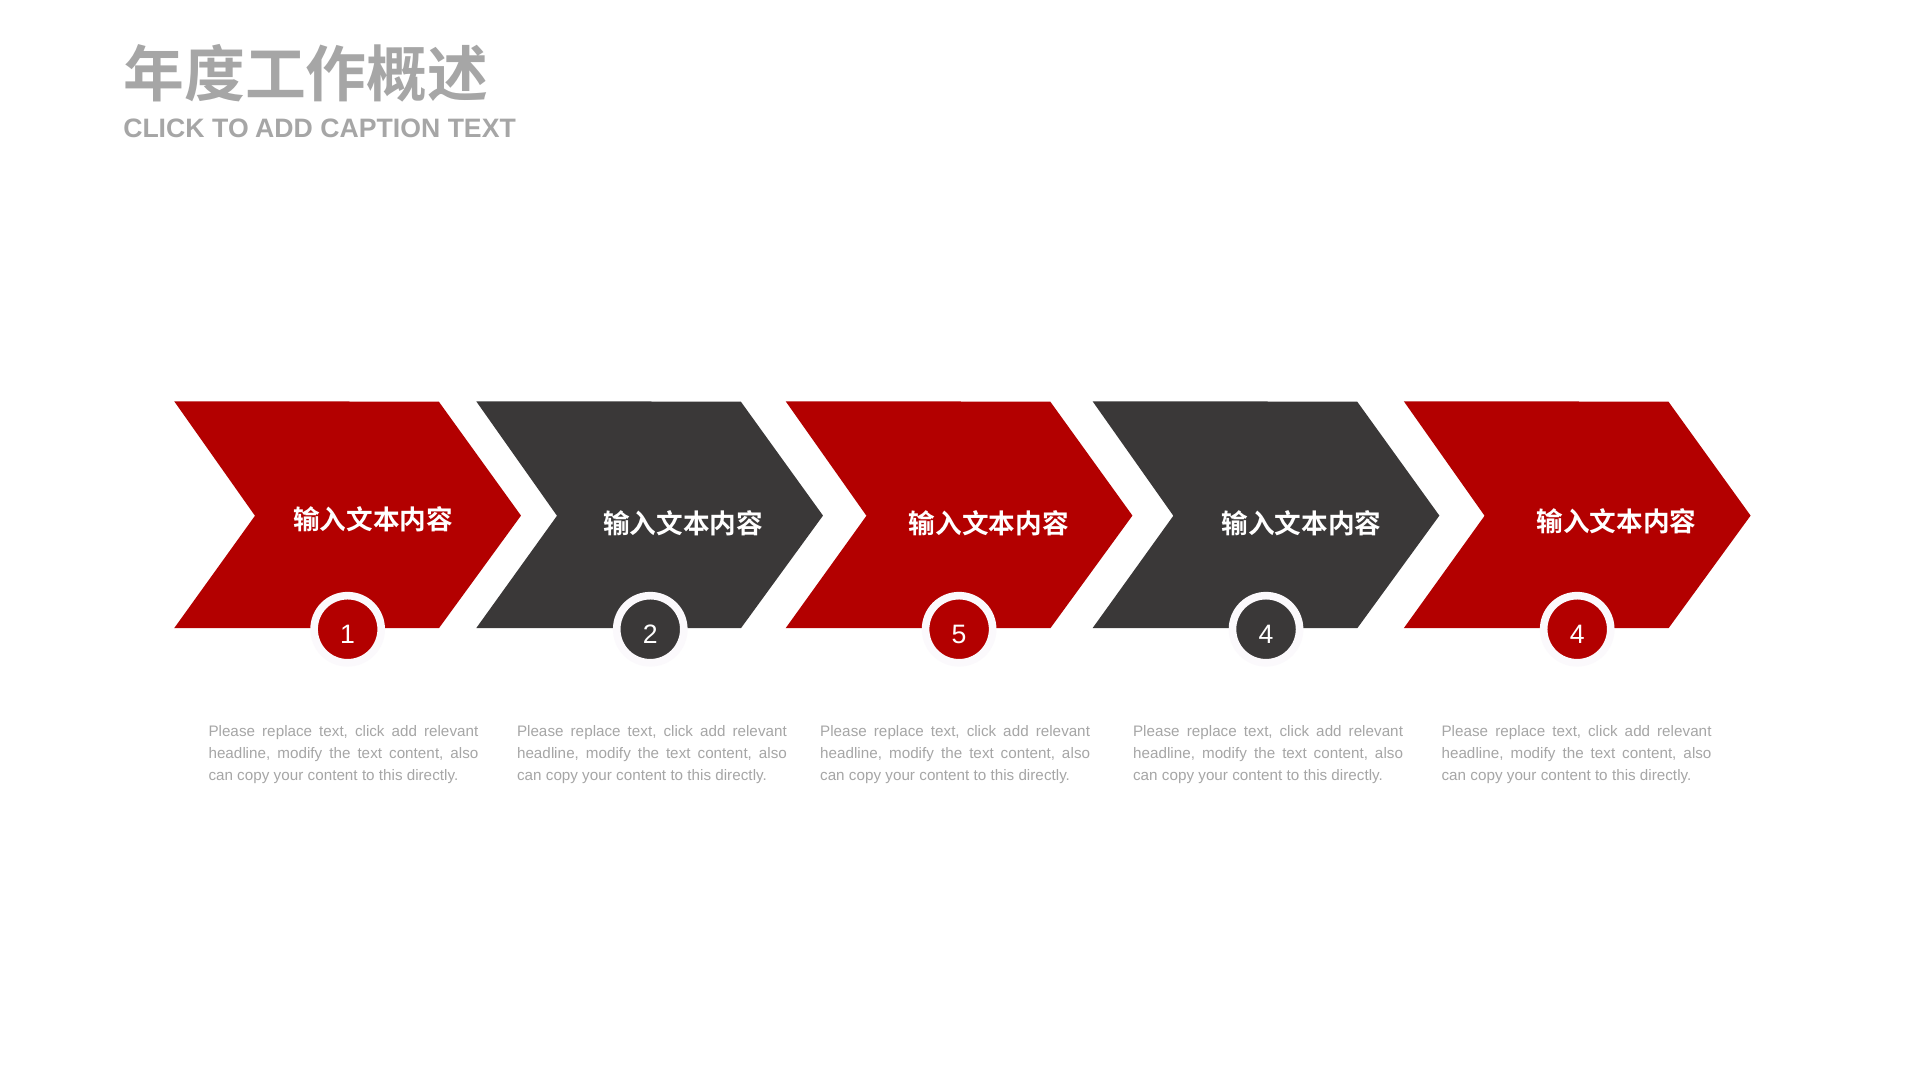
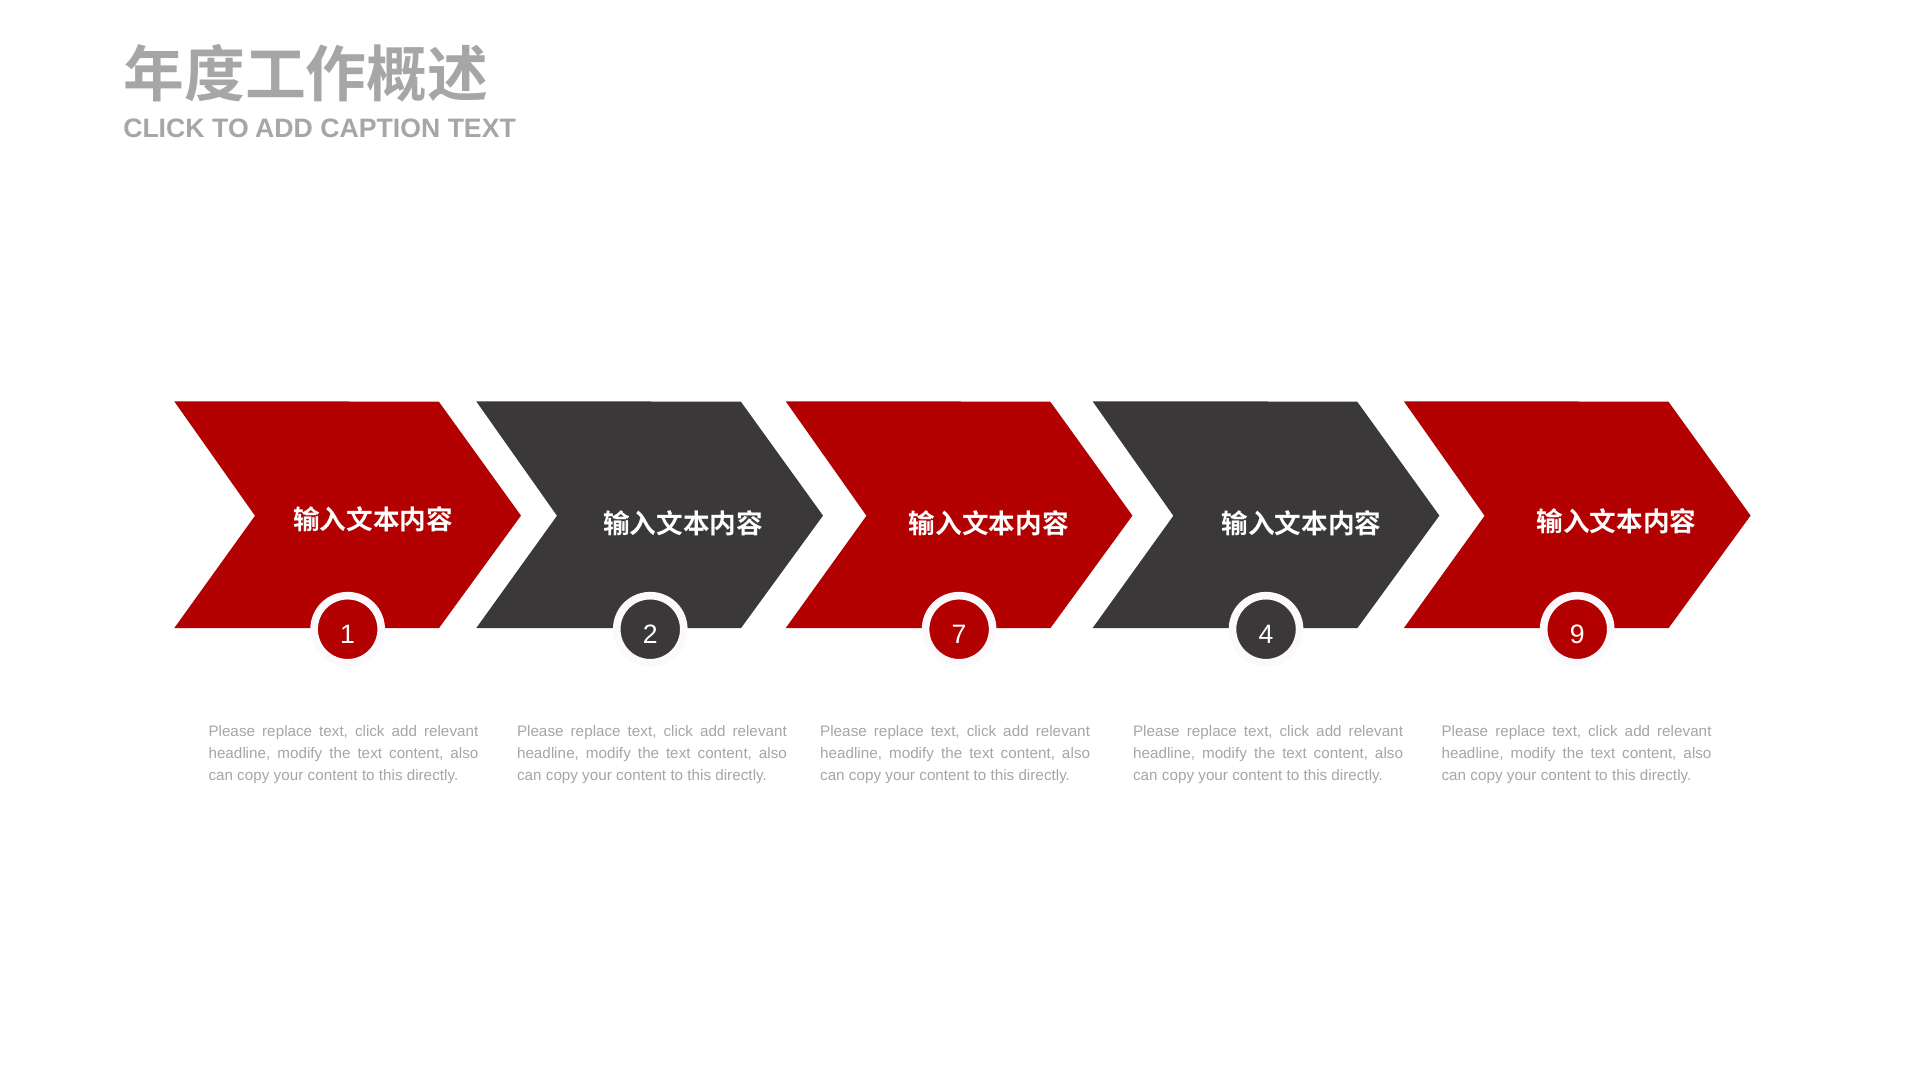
5: 5 -> 7
4 4: 4 -> 9
